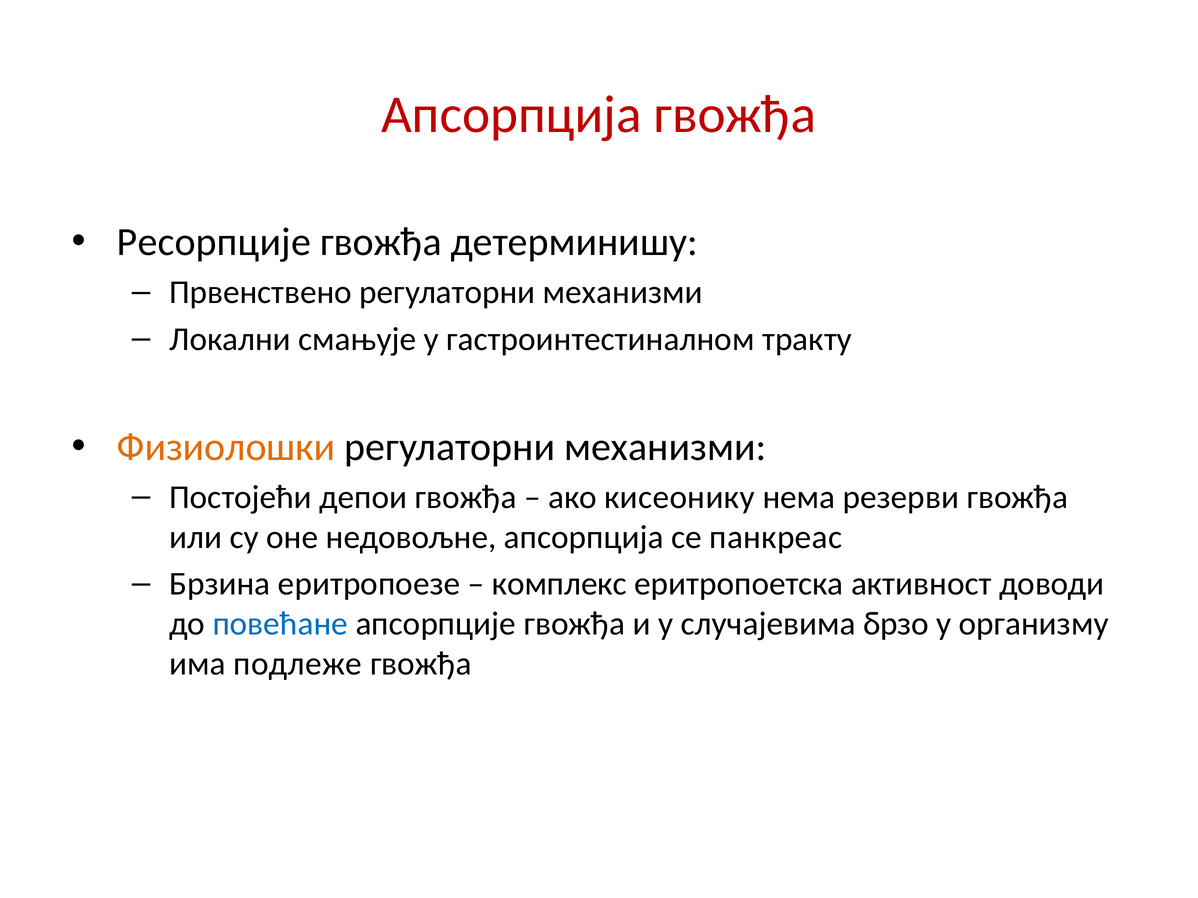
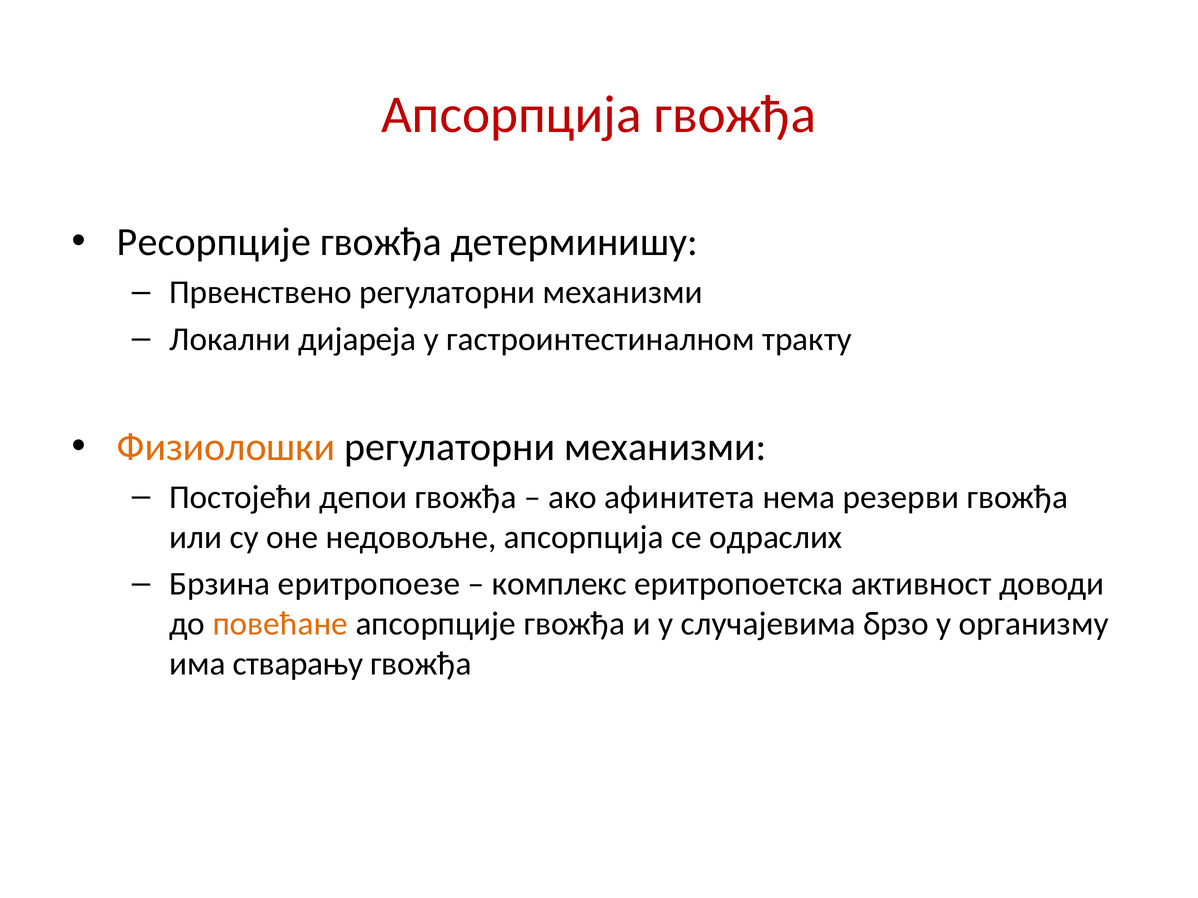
смањује: смањује -> дијареја
кисеонику: кисеонику -> афинитета
панкреас: панкреас -> одраслих
повећане colour: blue -> orange
подлеже: подлеже -> стварању
